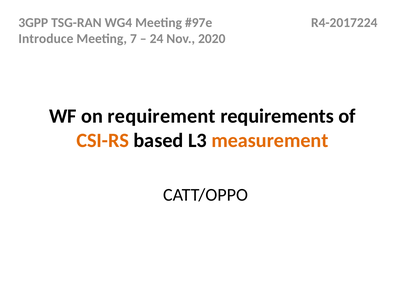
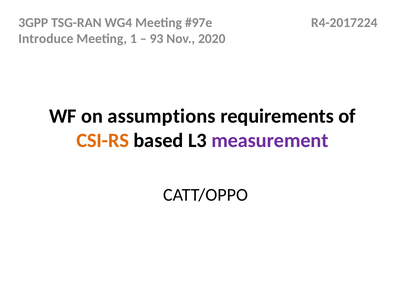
7: 7 -> 1
24: 24 -> 93
requirement: requirement -> assumptions
measurement colour: orange -> purple
